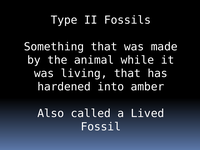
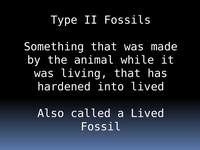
into amber: amber -> lived
